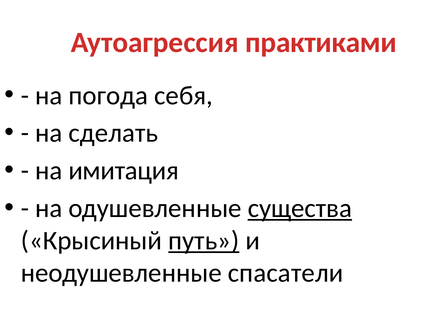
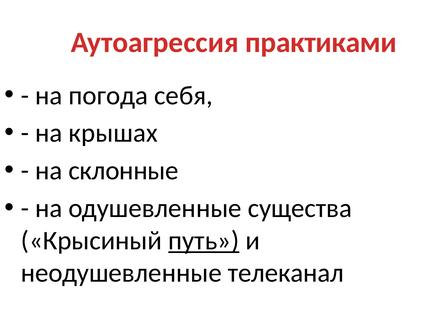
сделать: сделать -> крышах
имитация: имитация -> склонные
существа underline: present -> none
спасатели: спасатели -> телеканал
